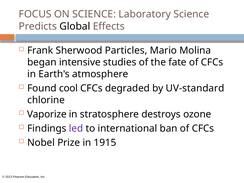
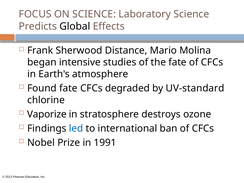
Particles: Particles -> Distance
Found cool: cool -> fate
led colour: purple -> blue
1915: 1915 -> 1991
